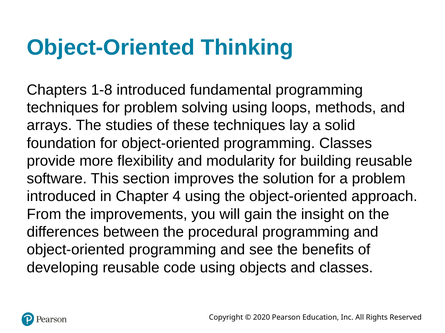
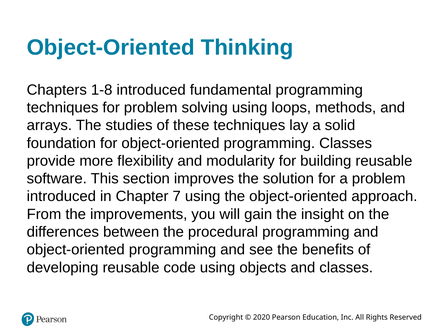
4: 4 -> 7
